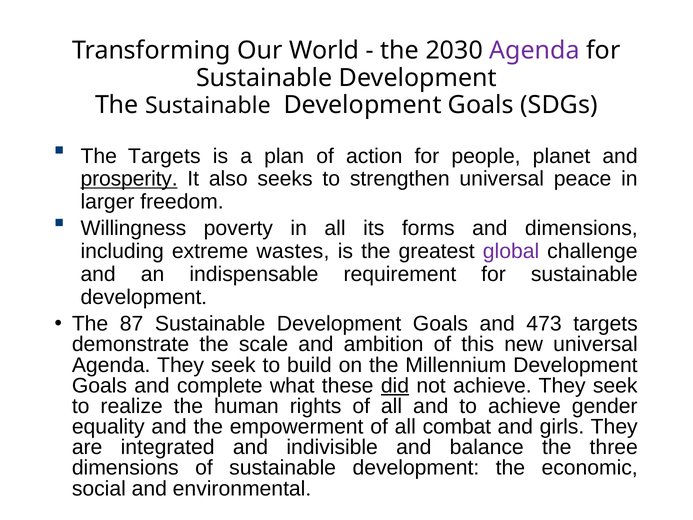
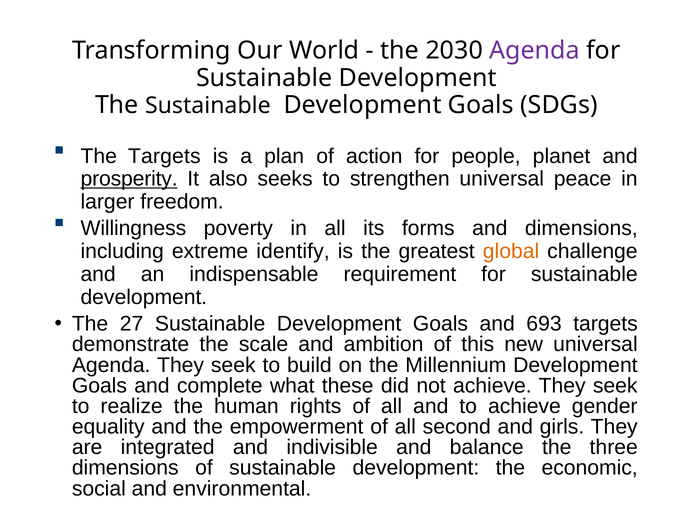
wastes: wastes -> identify
global colour: purple -> orange
87: 87 -> 27
473: 473 -> 693
did underline: present -> none
combat: combat -> second
